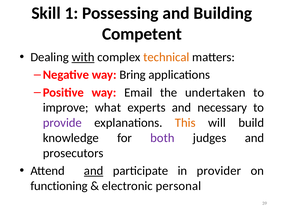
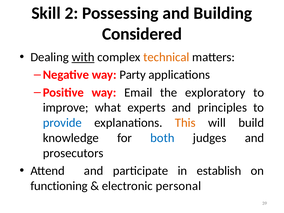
1: 1 -> 2
Competent: Competent -> Considered
Bring: Bring -> Party
undertaken: undertaken -> exploratory
necessary: necessary -> principles
provide colour: purple -> blue
both colour: purple -> blue
and at (94, 171) underline: present -> none
provider: provider -> establish
